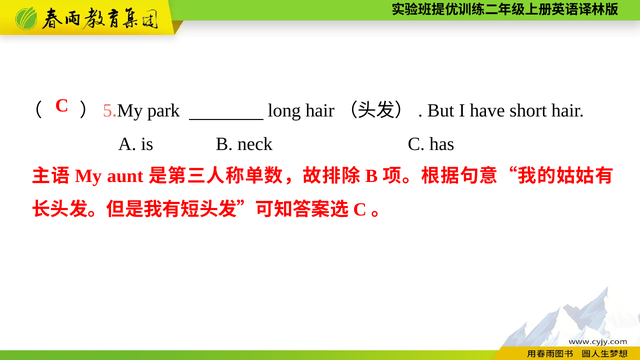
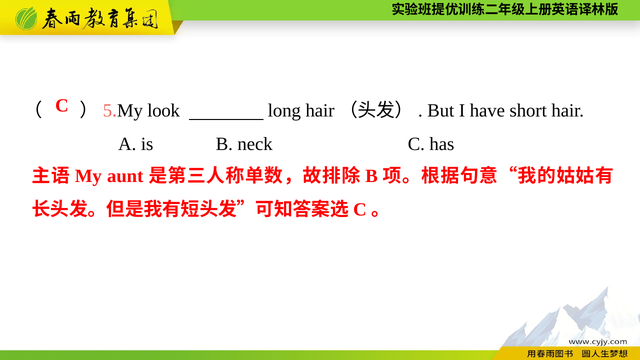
park: park -> look
